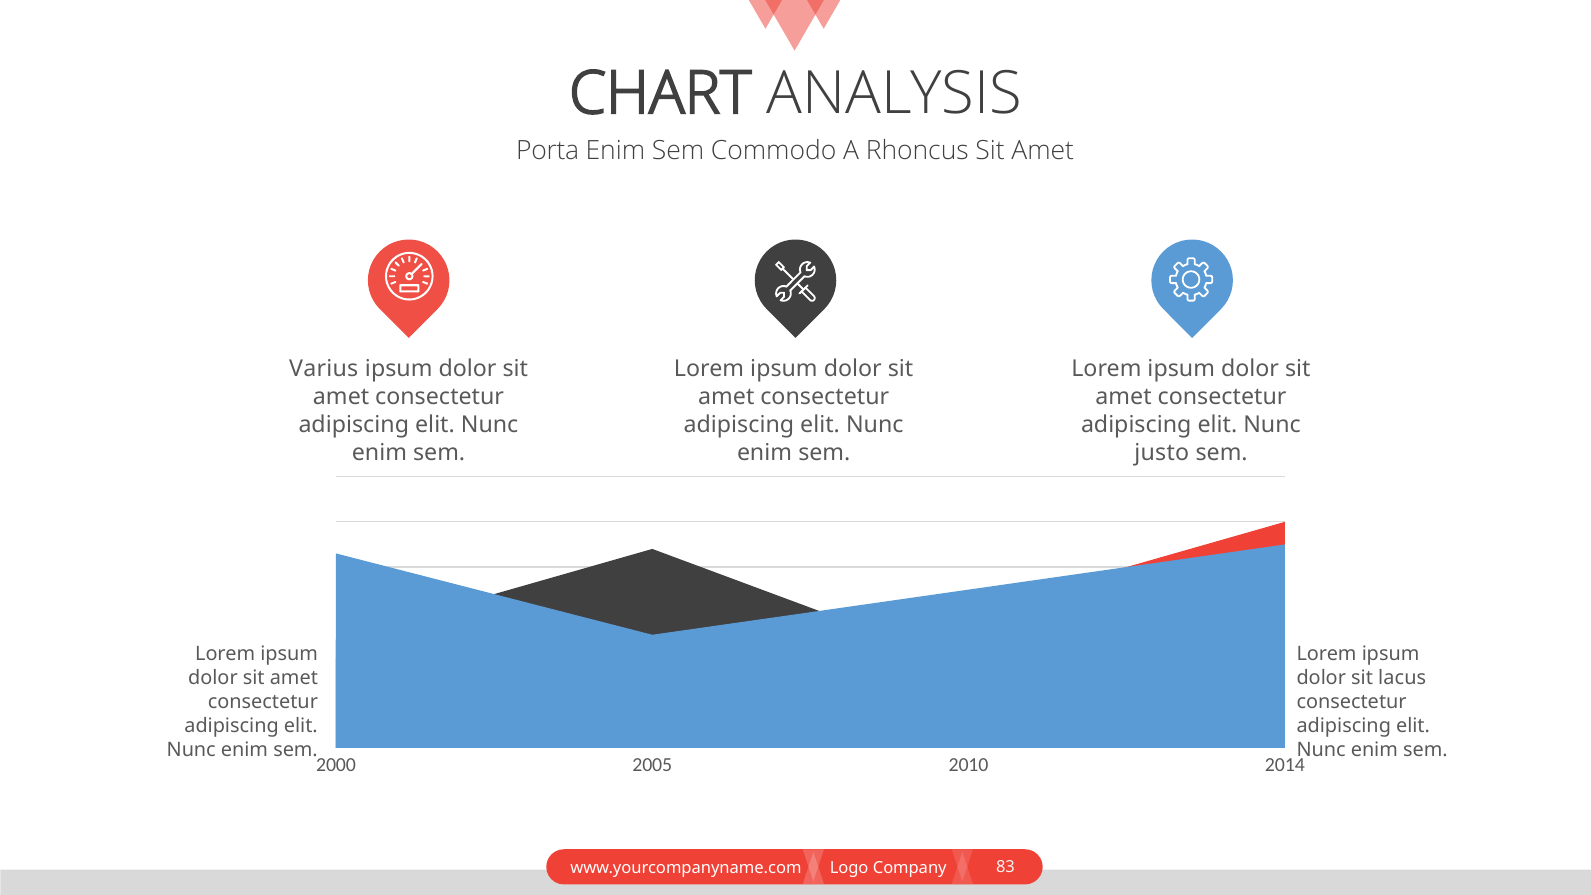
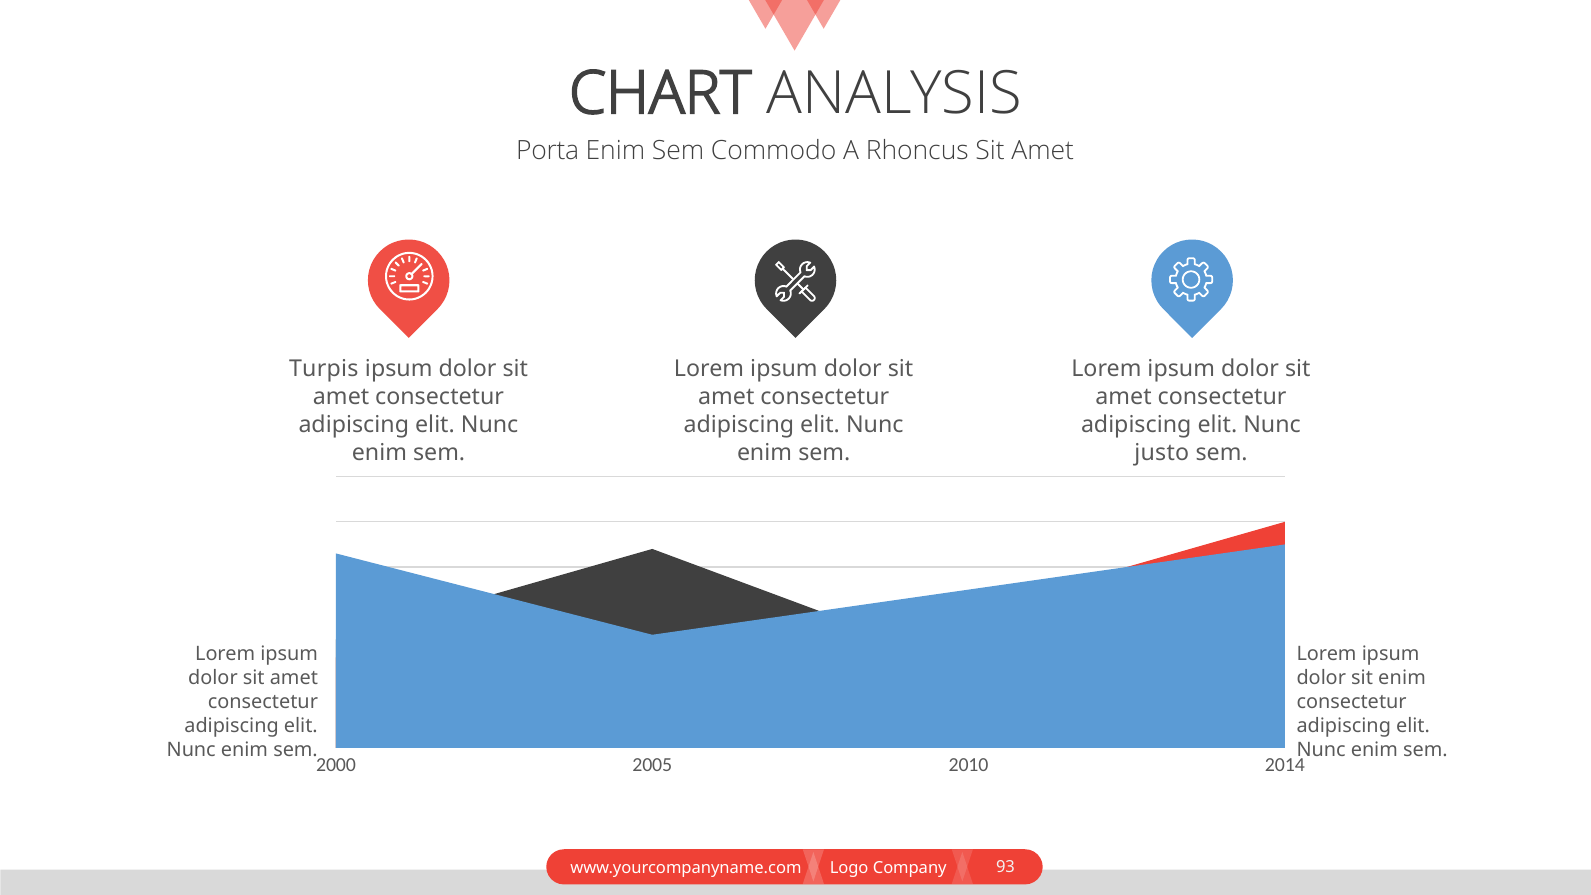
Varius: Varius -> Turpis
sit lacus: lacus -> enim
83: 83 -> 93
